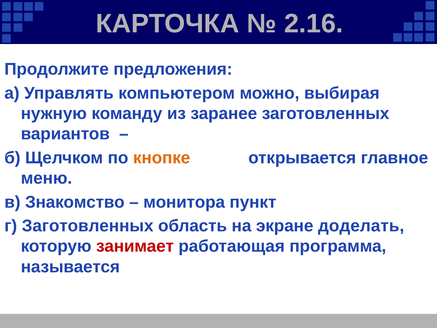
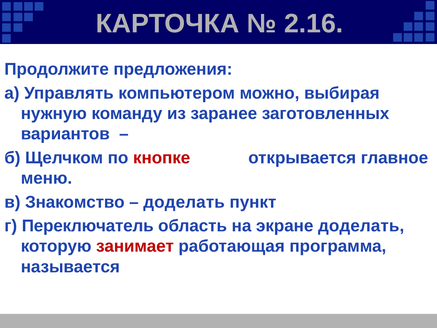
кнопке colour: orange -> red
монитора at (184, 202): монитора -> доделать
г Заготовленных: Заготовленных -> Переключатель
